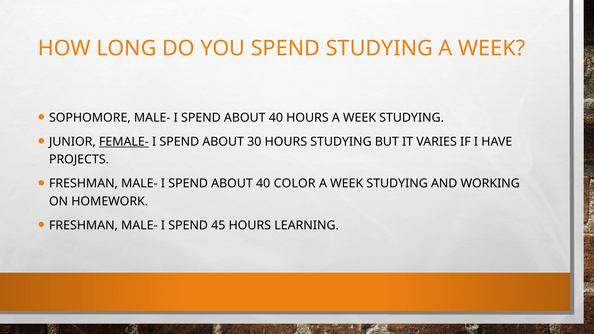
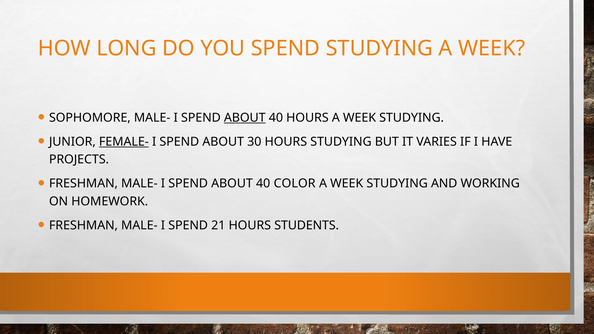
ABOUT at (245, 118) underline: none -> present
45: 45 -> 21
LEARNING: LEARNING -> STUDENTS
